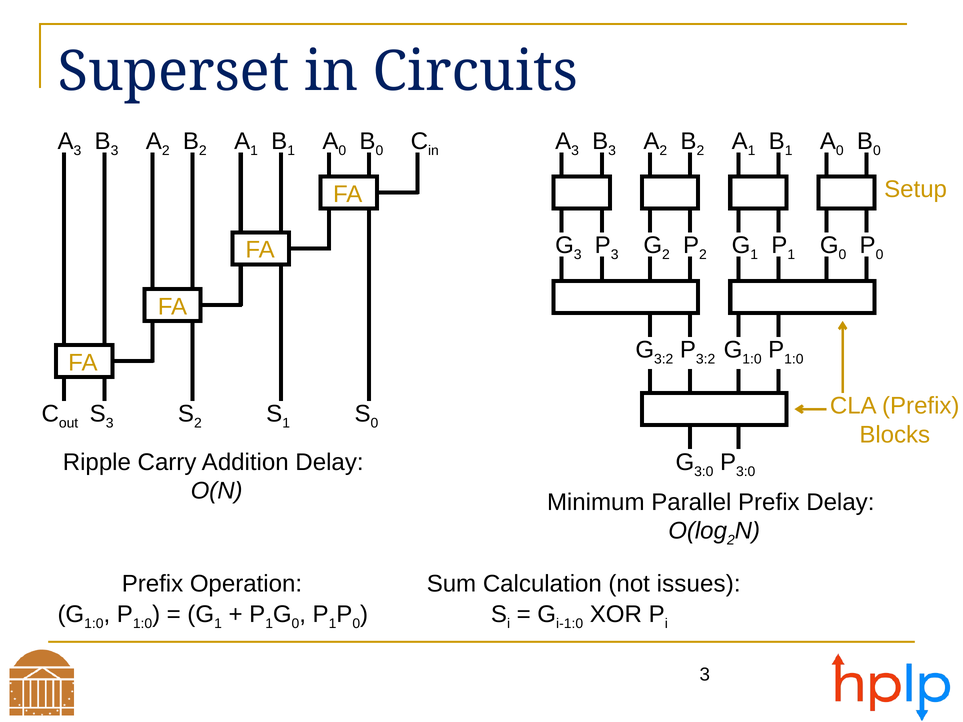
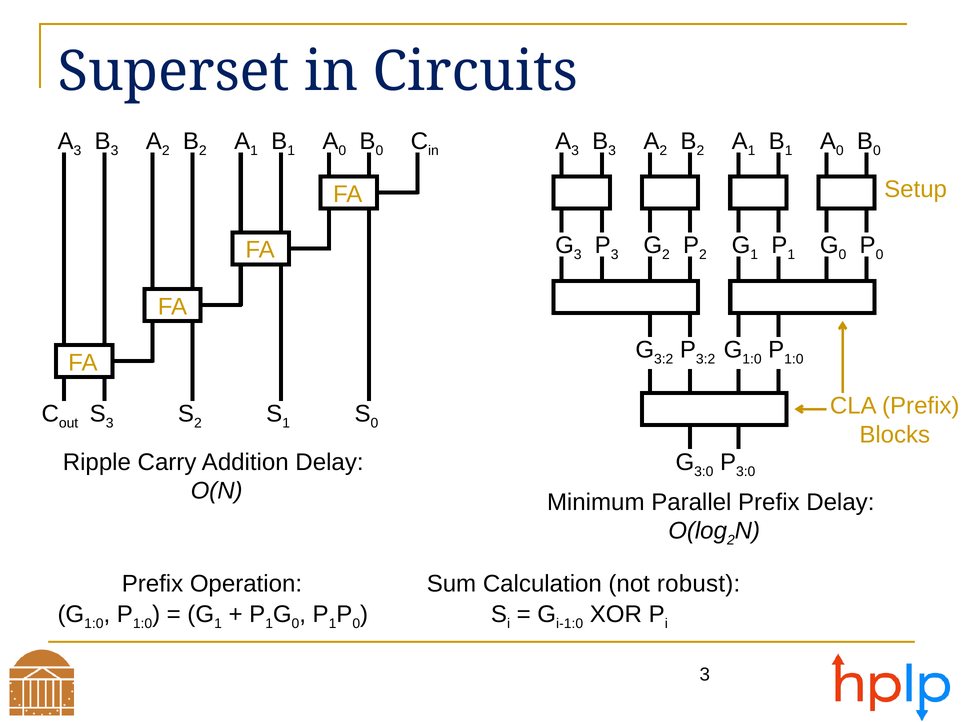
issues: issues -> robust
